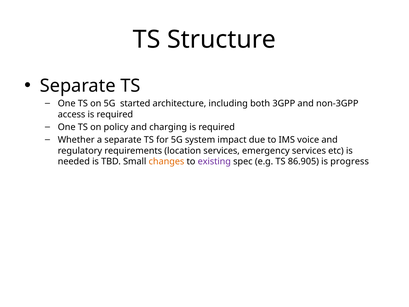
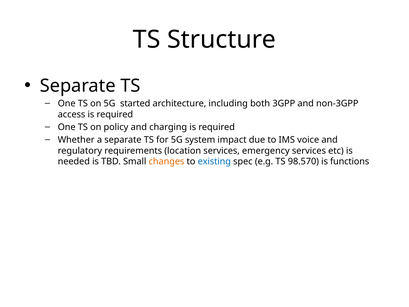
existing colour: purple -> blue
86.905: 86.905 -> 98.570
progress: progress -> functions
